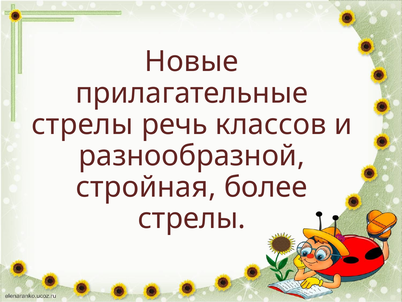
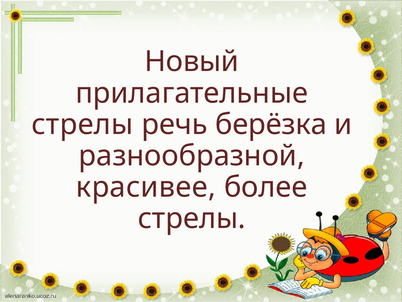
Новые: Новые -> Новый
классов: классов -> берёзка
стройная: стройная -> красивее
